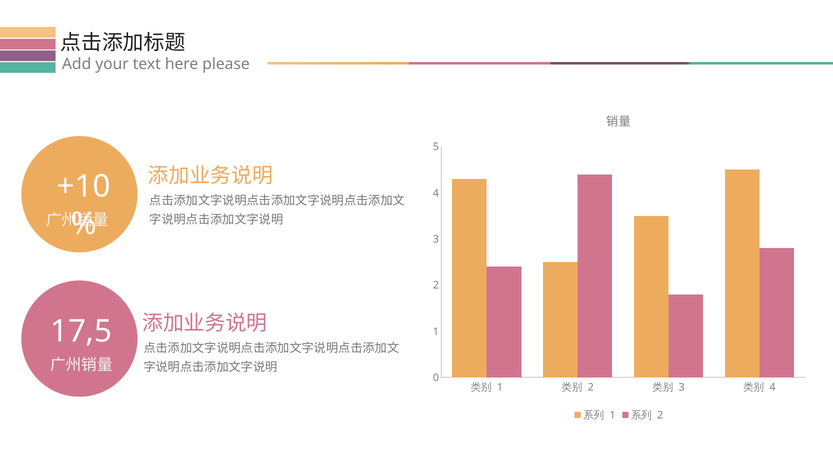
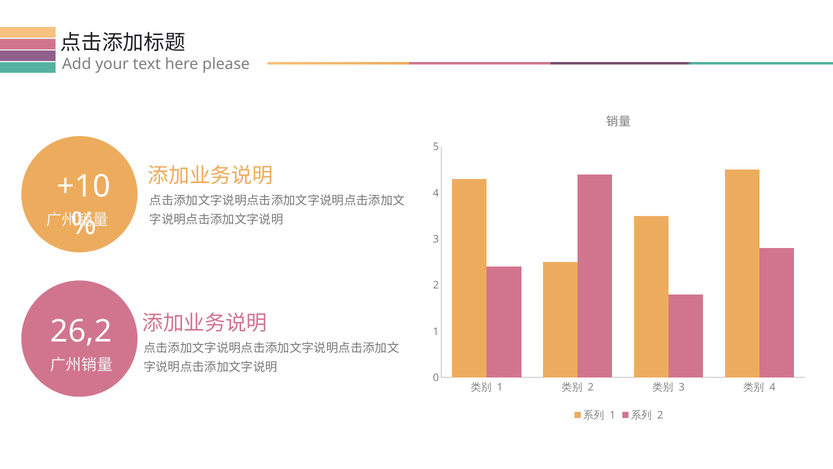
17,5: 17,5 -> 26,2
